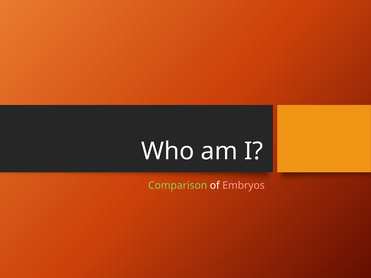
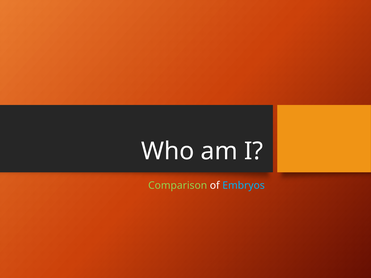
Embryos colour: pink -> light blue
